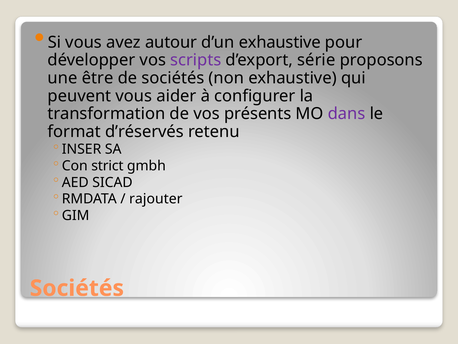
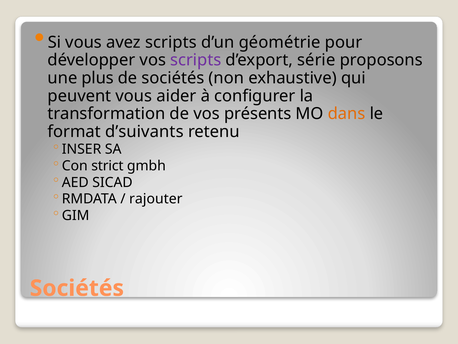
avez autour: autour -> scripts
d’un exhaustive: exhaustive -> géométrie
être: être -> plus
dans colour: purple -> orange
d’réservés: d’réservés -> d’suivants
